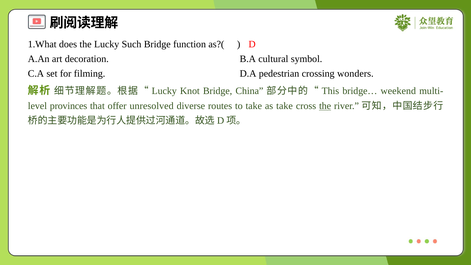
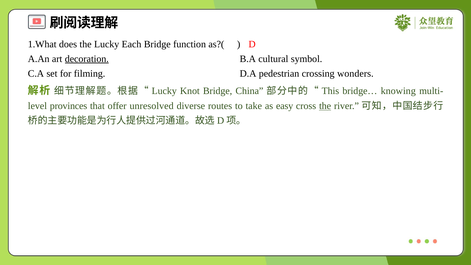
Such: Such -> Each
decoration underline: none -> present
weekend: weekend -> knowing
as take: take -> easy
